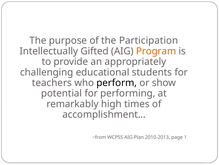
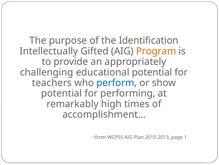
Participation: Participation -> Identification
educational students: students -> potential
perform colour: black -> blue
